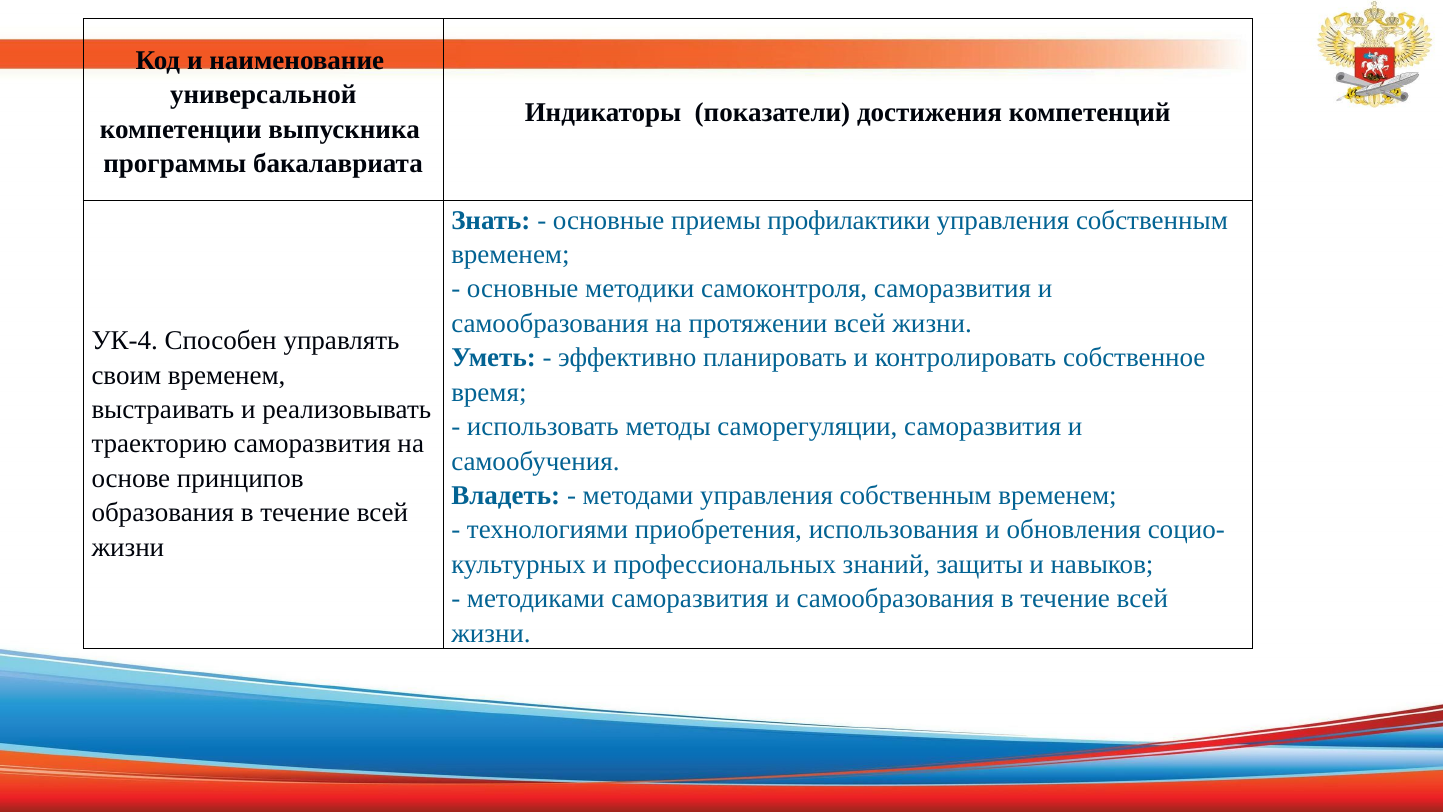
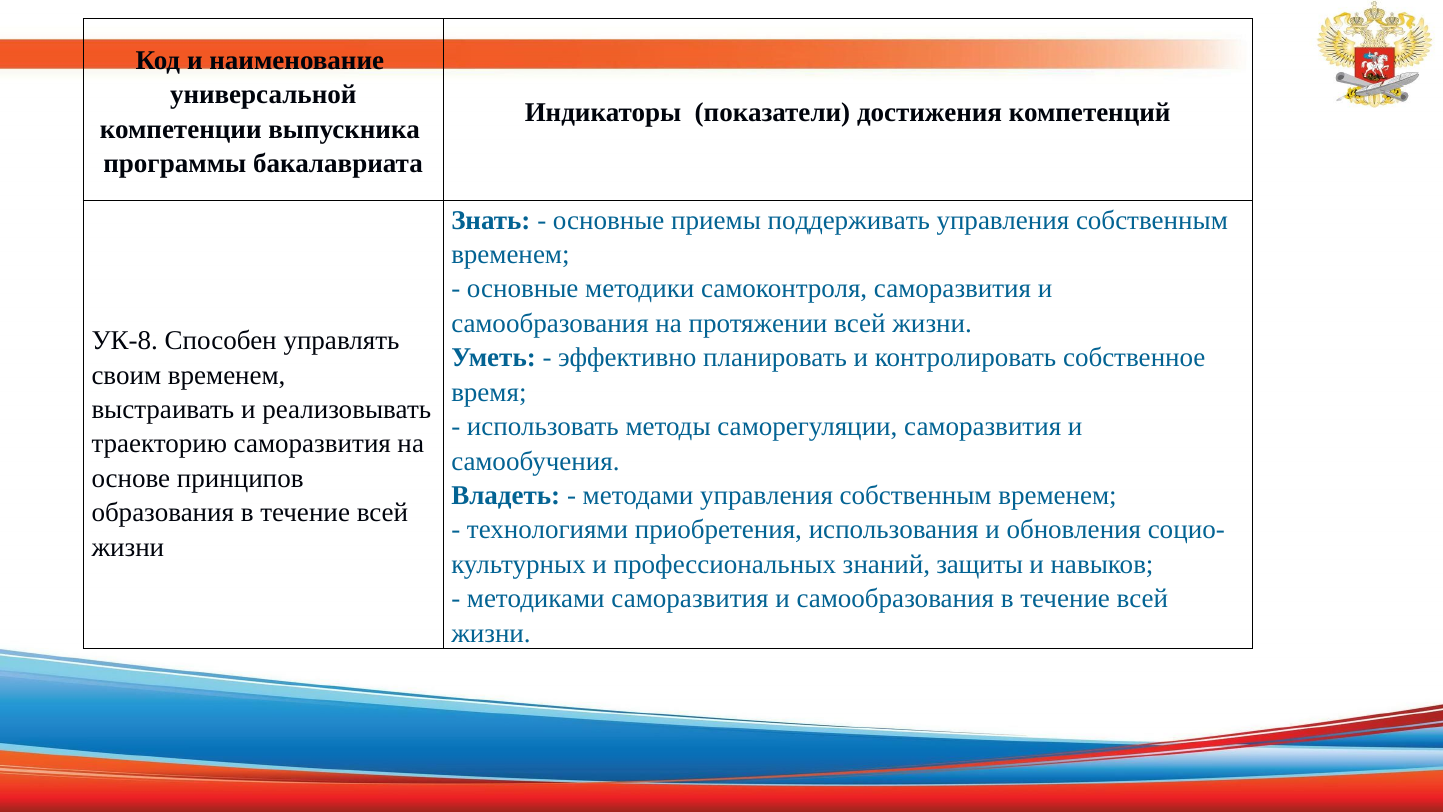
профилактики: профилактики -> поддерживать
УК-4: УК-4 -> УК-8
